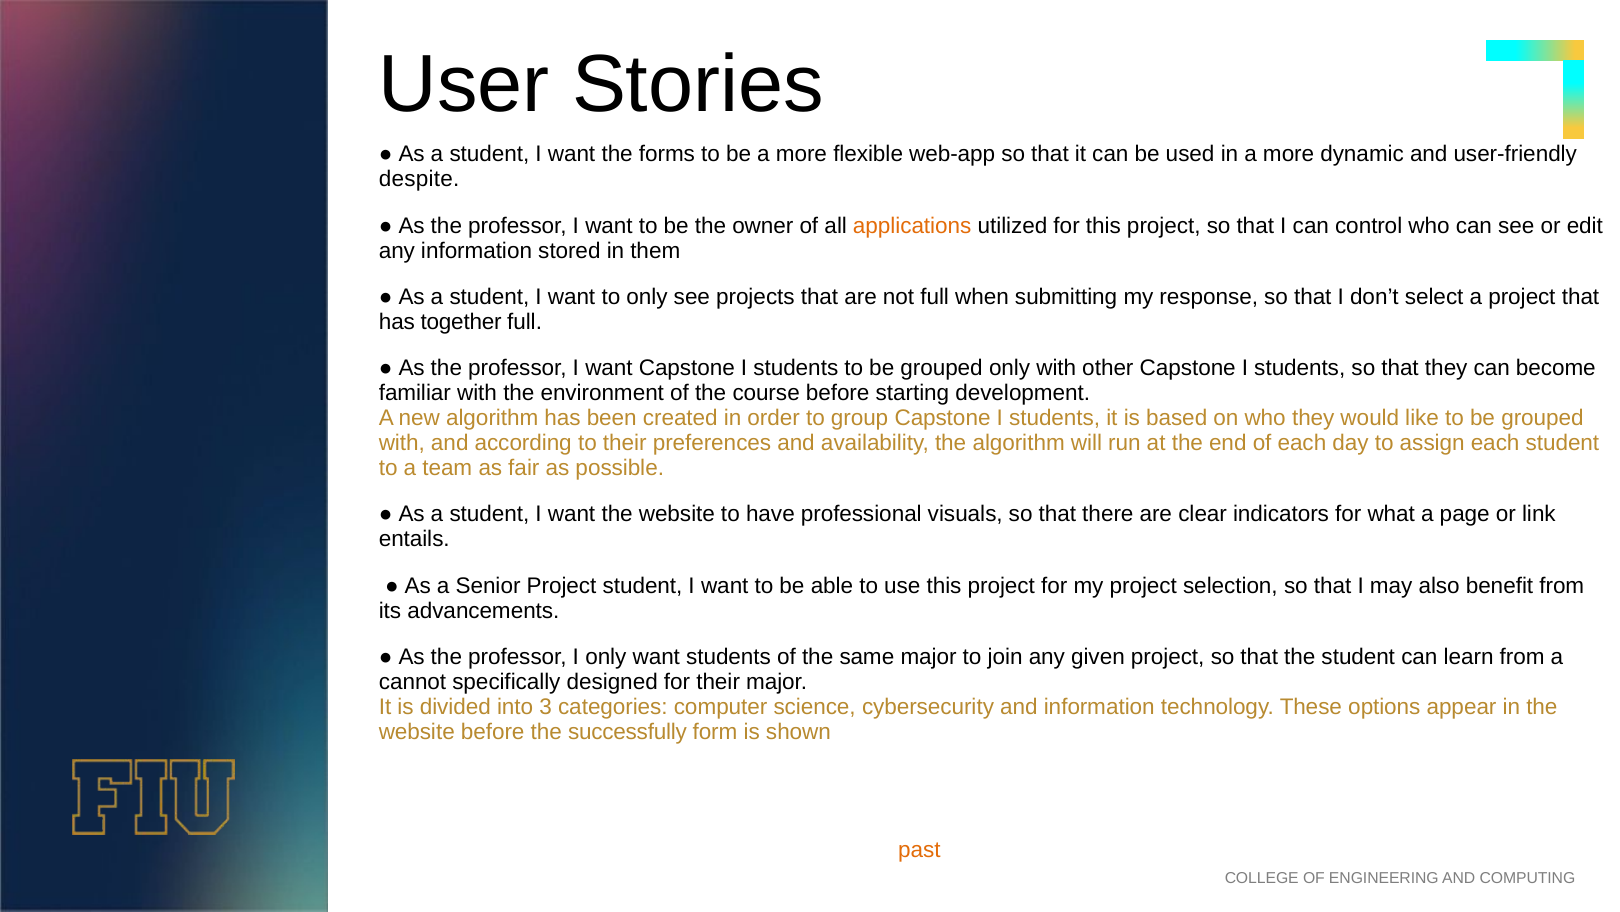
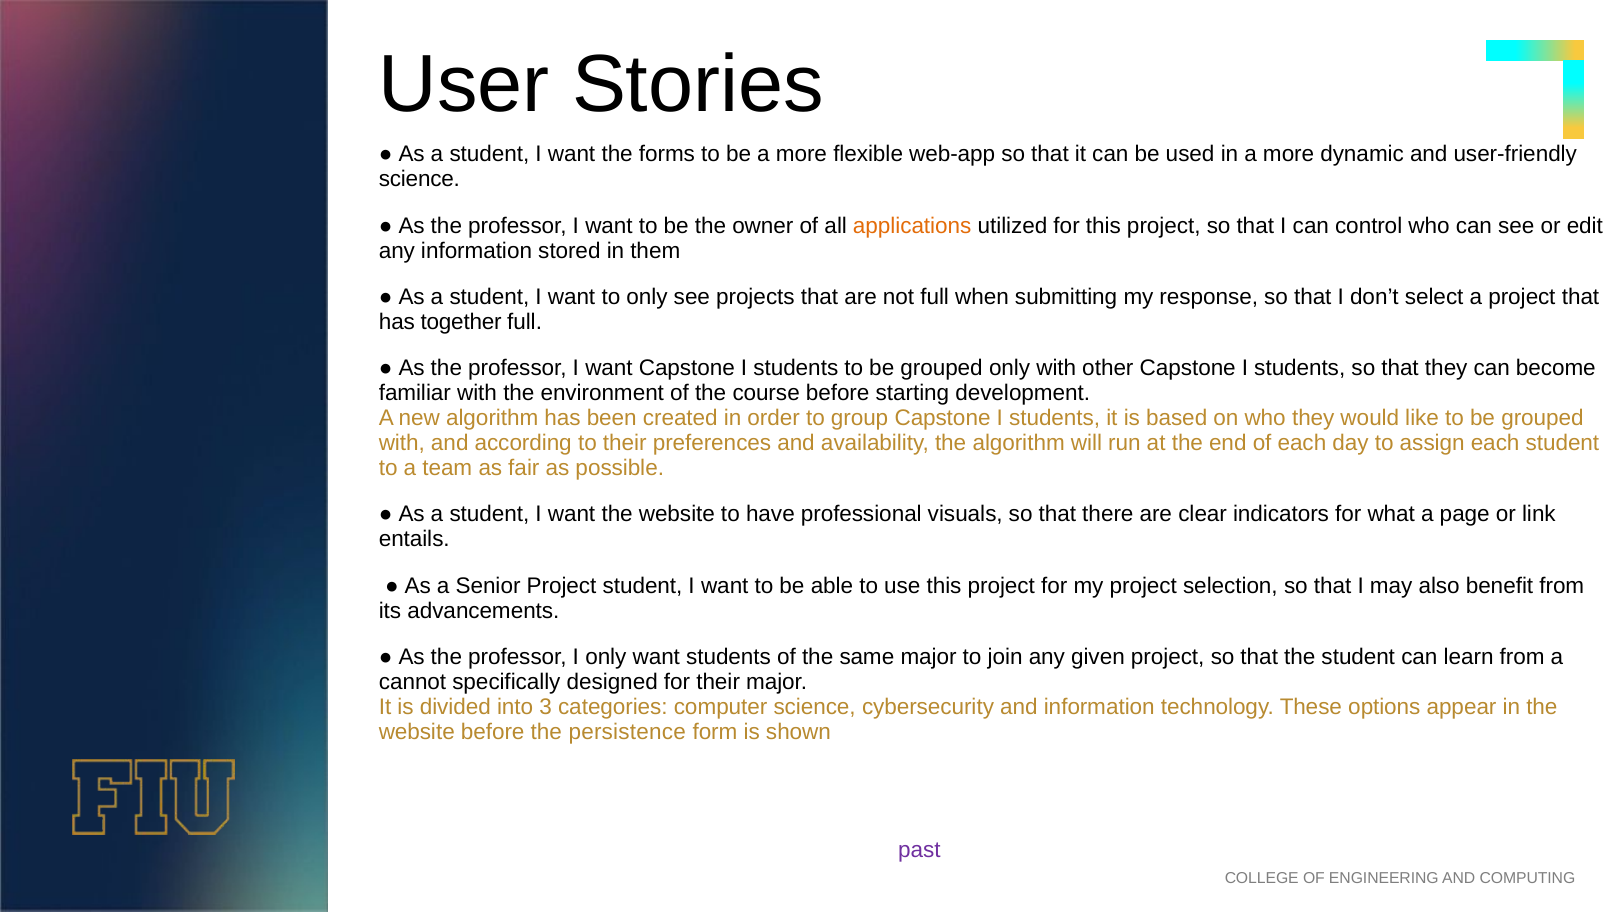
despite at (419, 179): despite -> science
successfully: successfully -> persistence
past colour: orange -> purple
